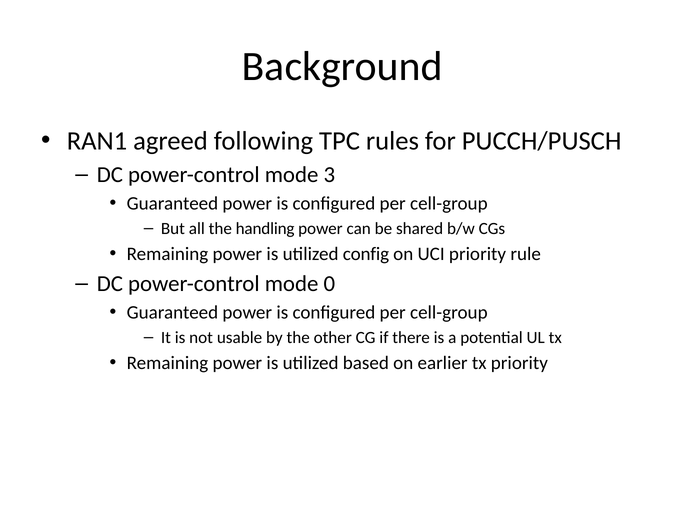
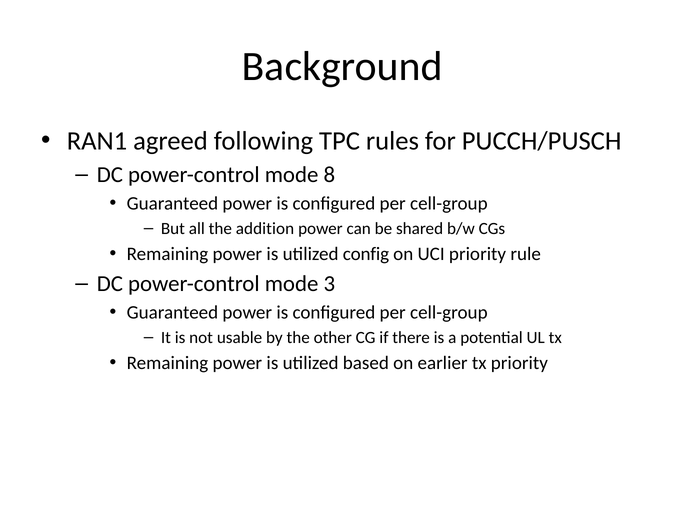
3: 3 -> 8
handling: handling -> addition
0: 0 -> 3
